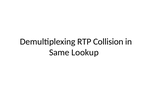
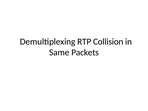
Lookup: Lookup -> Packets
